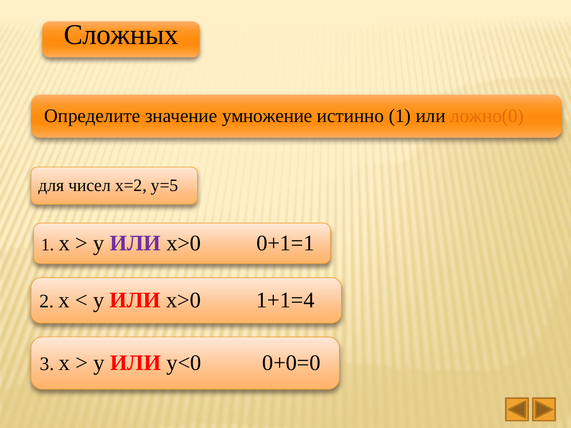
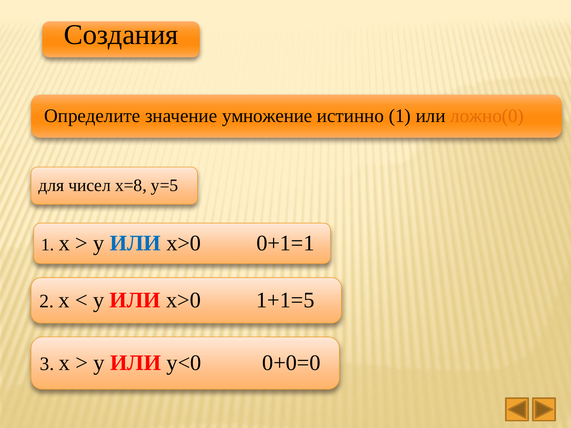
Сложных: Сложных -> Создания
х=2: х=2 -> х=8
ИЛИ at (135, 243) colour: purple -> blue
1+1=4: 1+1=4 -> 1+1=5
